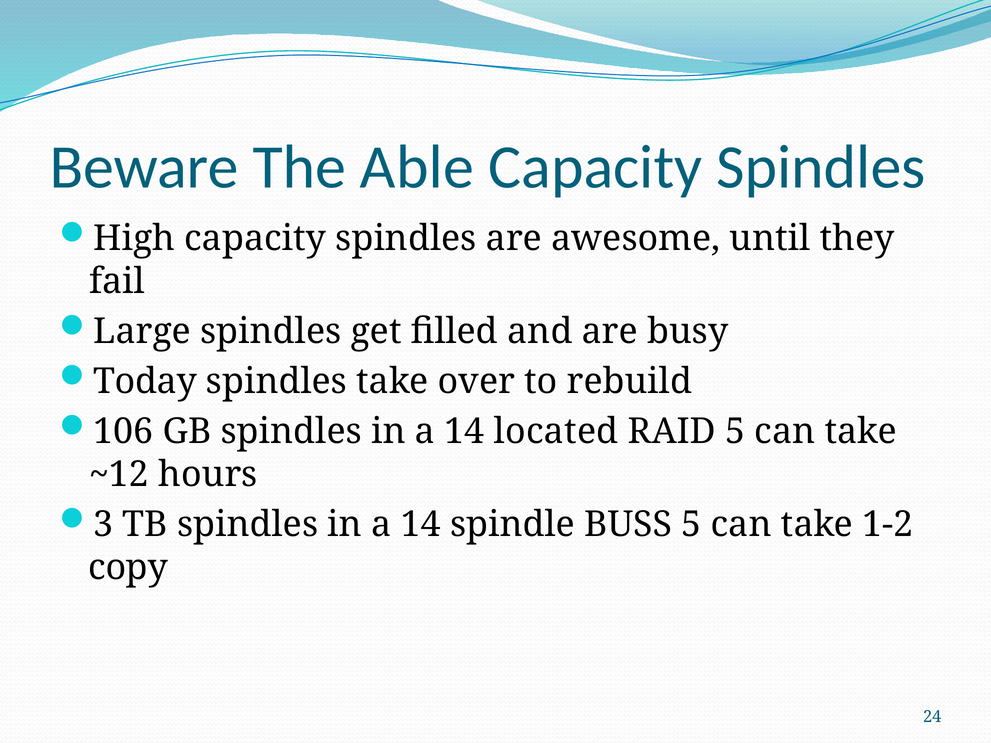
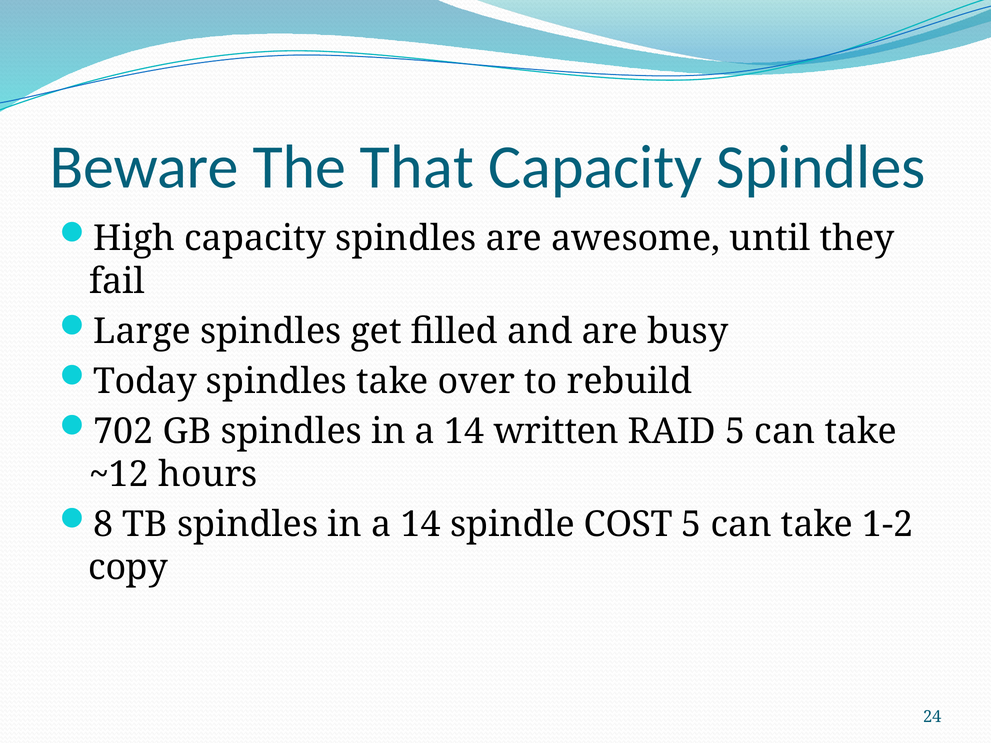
Able: Able -> That
106: 106 -> 702
located: located -> written
3: 3 -> 8
BUSS: BUSS -> COST
